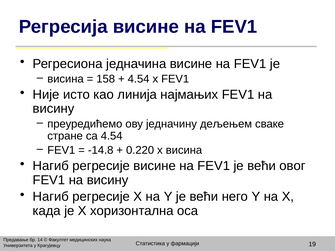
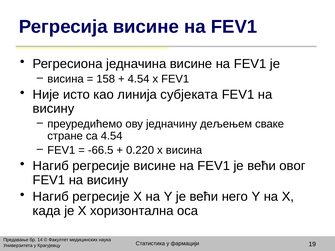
најмањих: најмањих -> субјеката
-14.8: -14.8 -> -66.5
